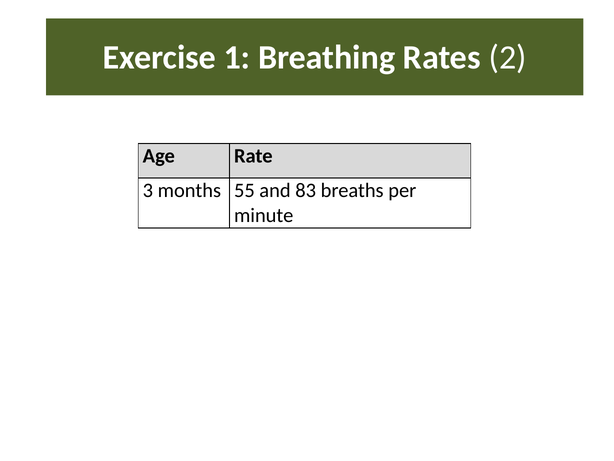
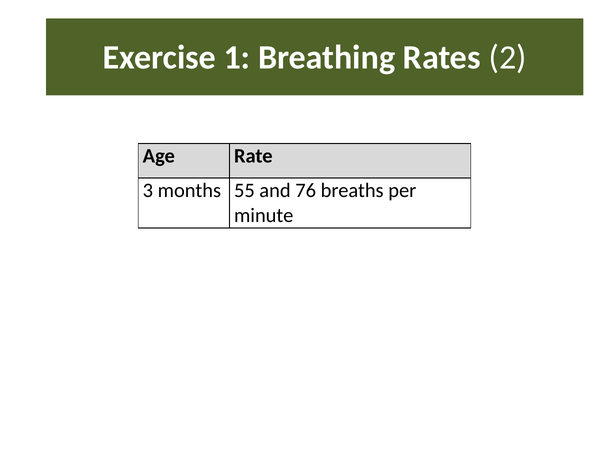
83: 83 -> 76
